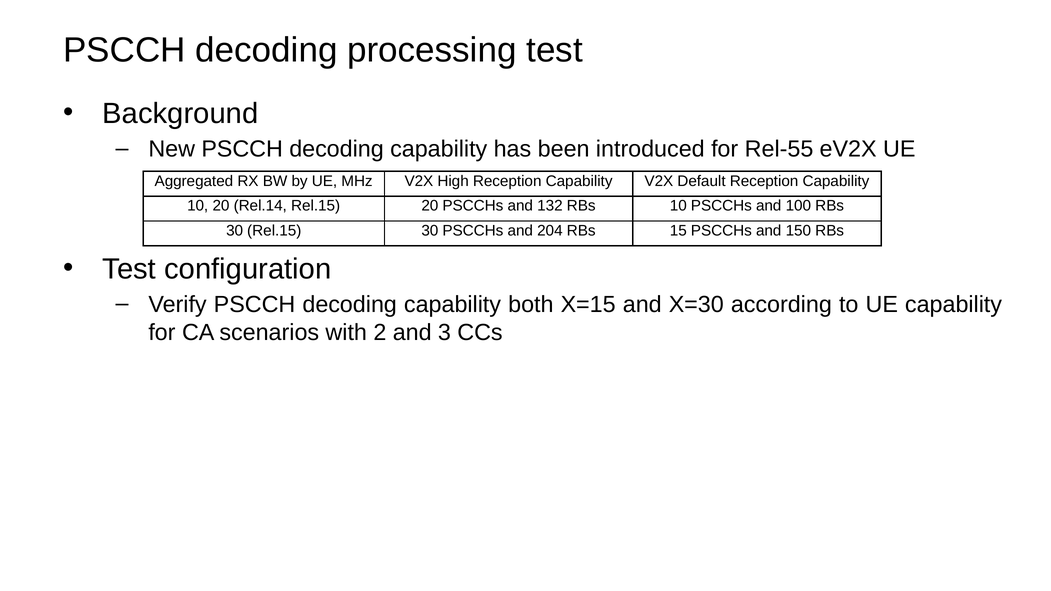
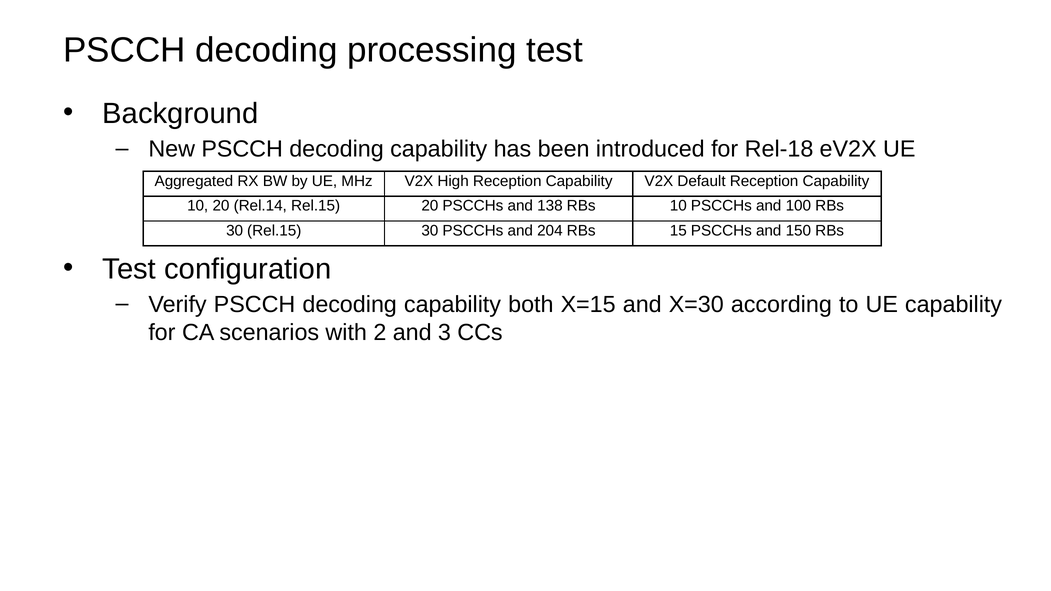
Rel-55: Rel-55 -> Rel-18
132: 132 -> 138
